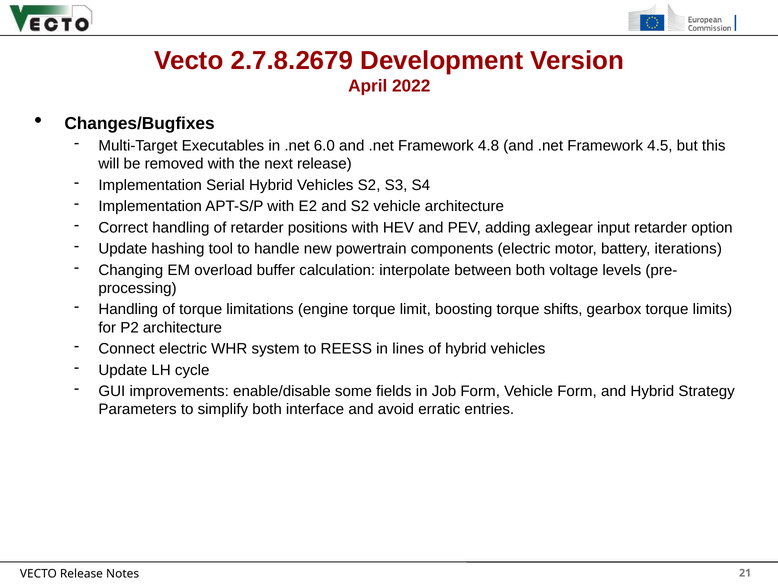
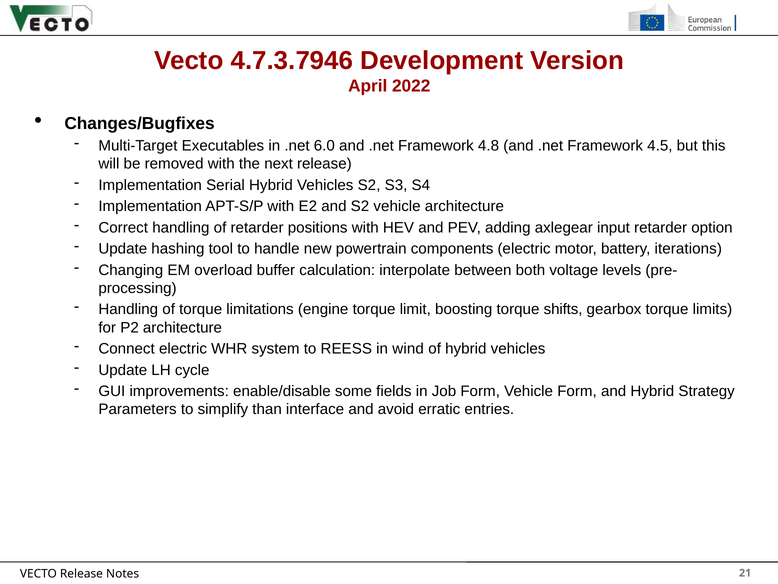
2.7.8.2679: 2.7.8.2679 -> 4.7.3.7946
lines: lines -> wind
simplify both: both -> than
